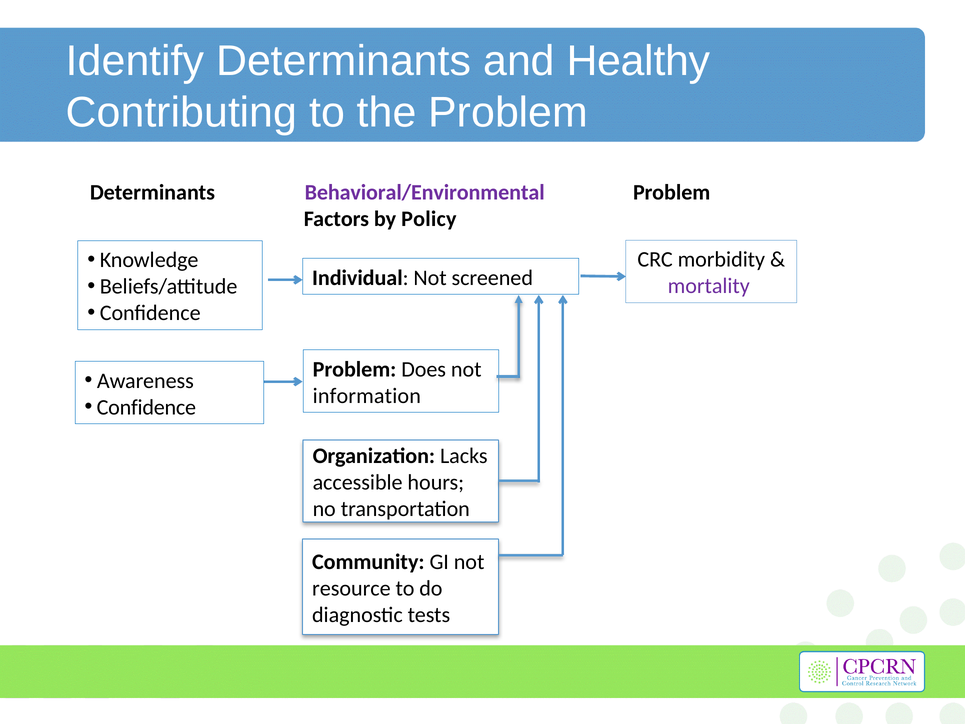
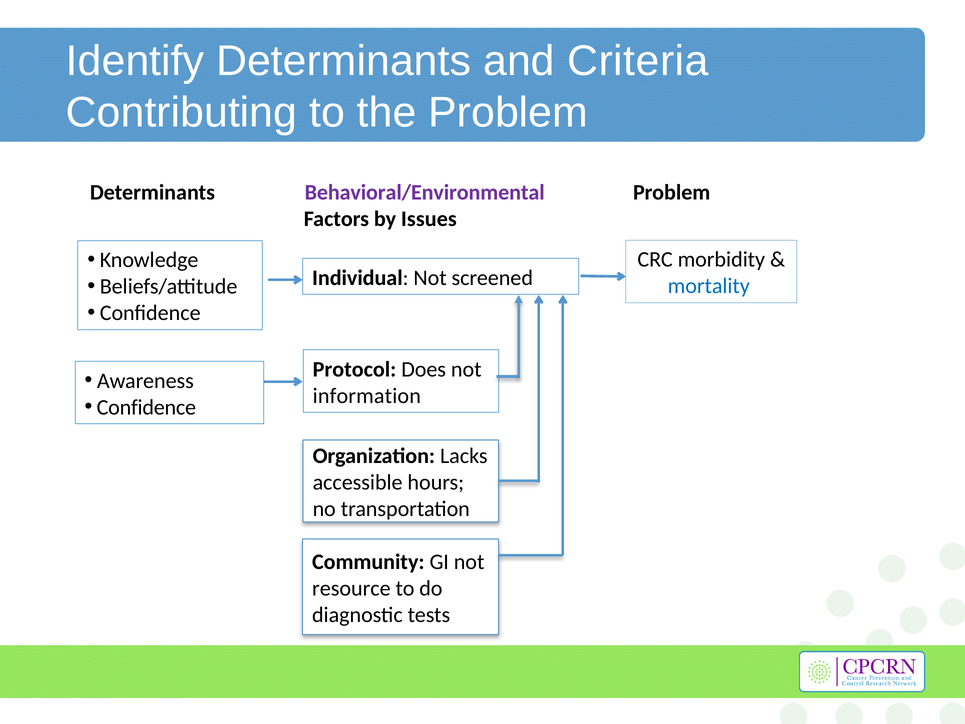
Healthy: Healthy -> Criteria
Policy: Policy -> Issues
mortality colour: purple -> blue
Problem at (354, 369): Problem -> Protocol
